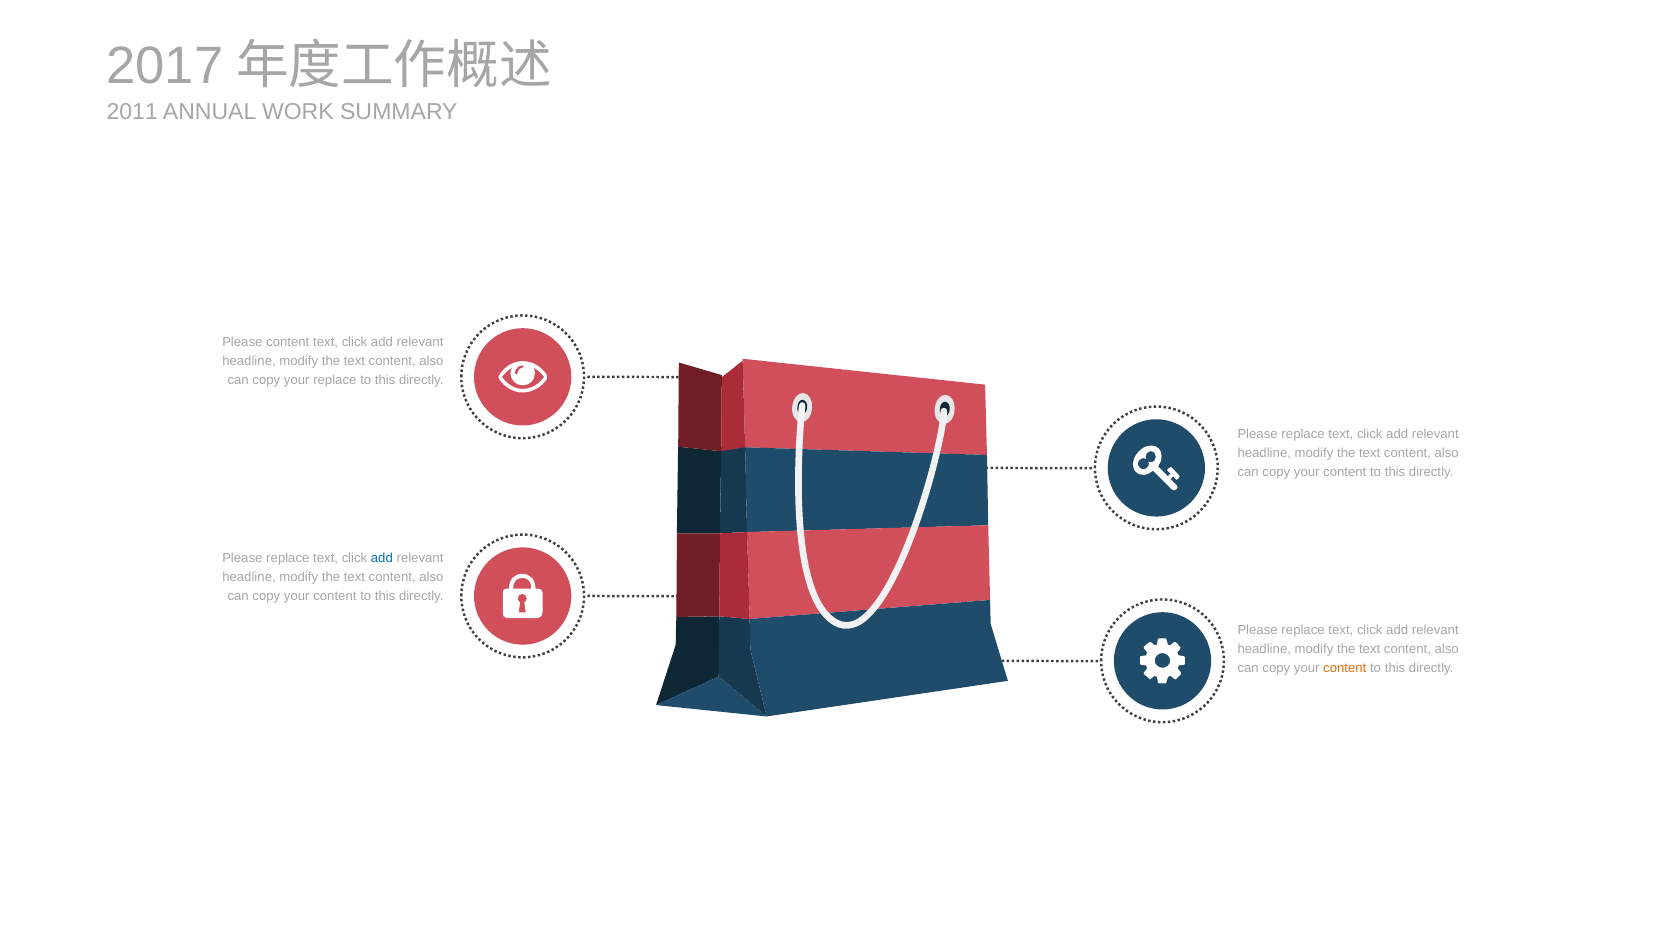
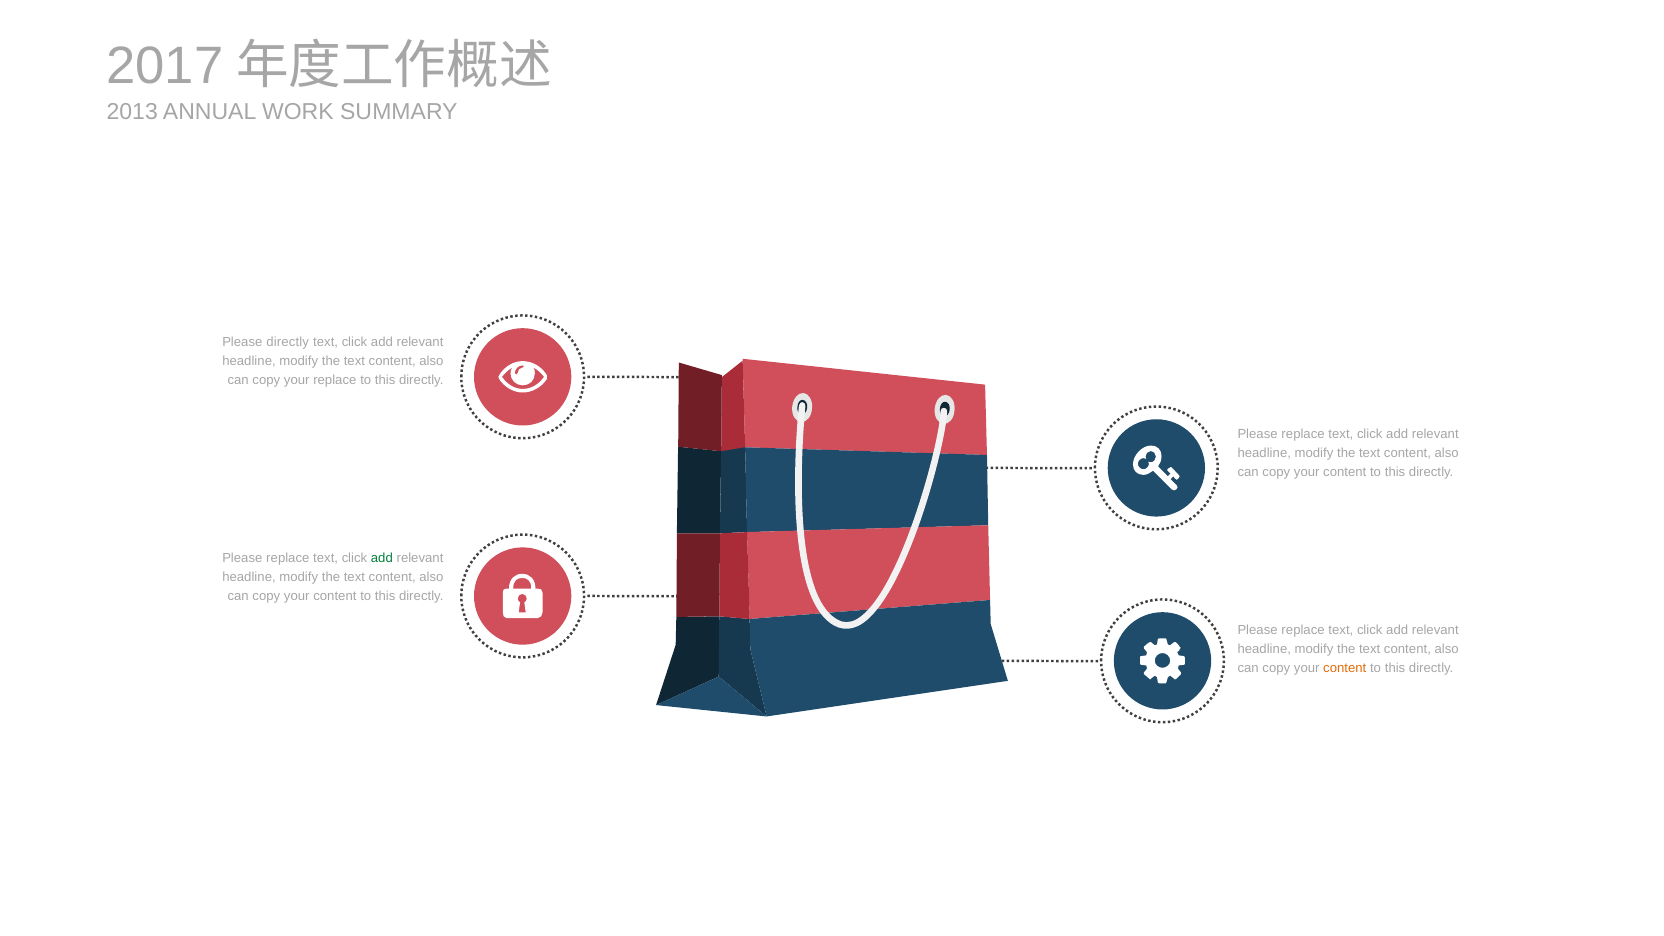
2011: 2011 -> 2013
Please content: content -> directly
add at (382, 558) colour: blue -> green
